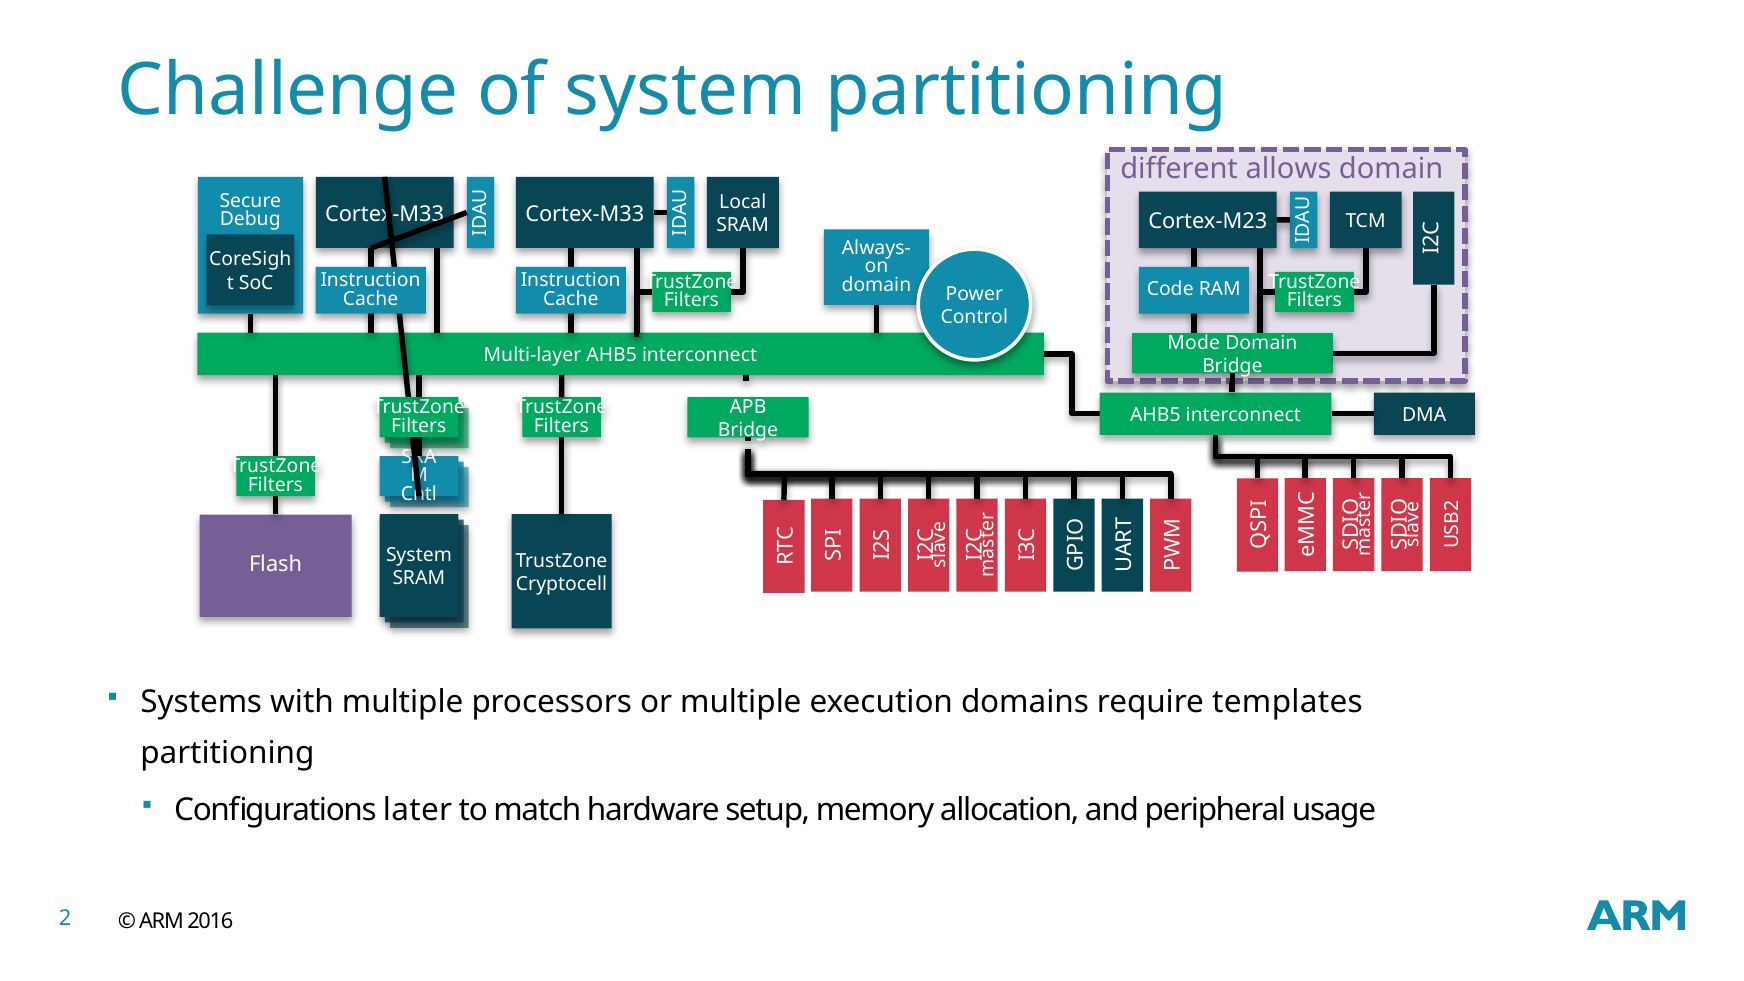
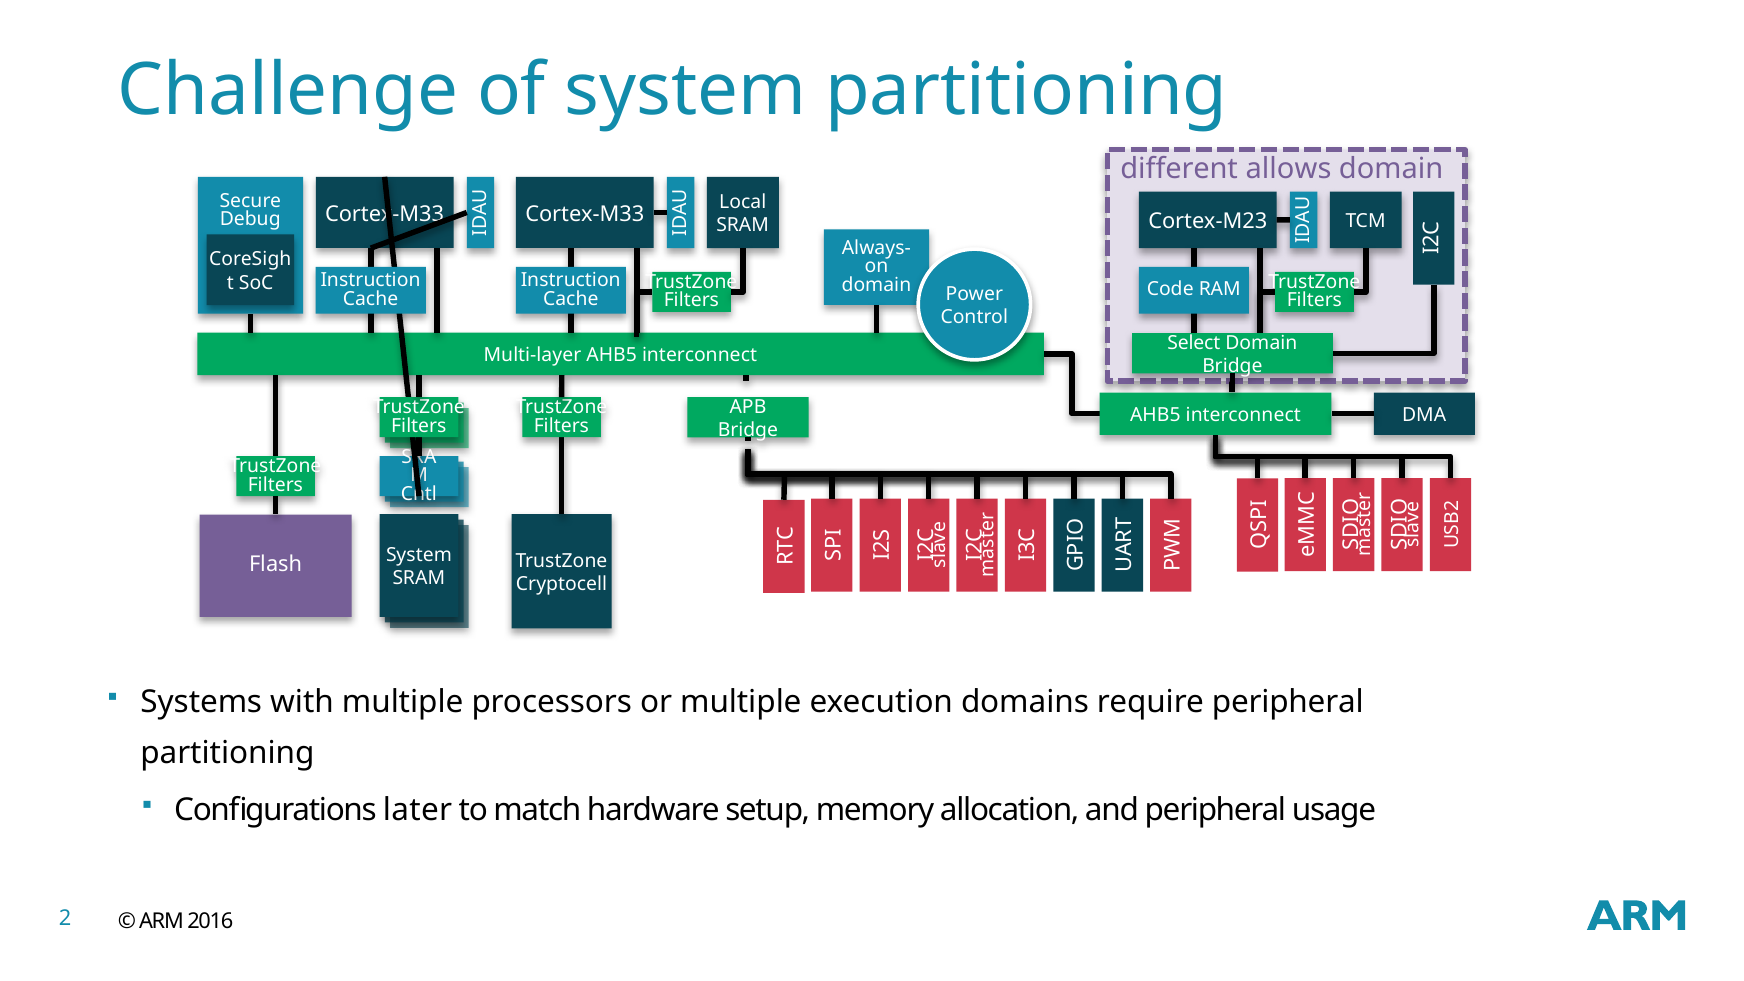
Mode: Mode -> Select
require templates: templates -> peripheral
